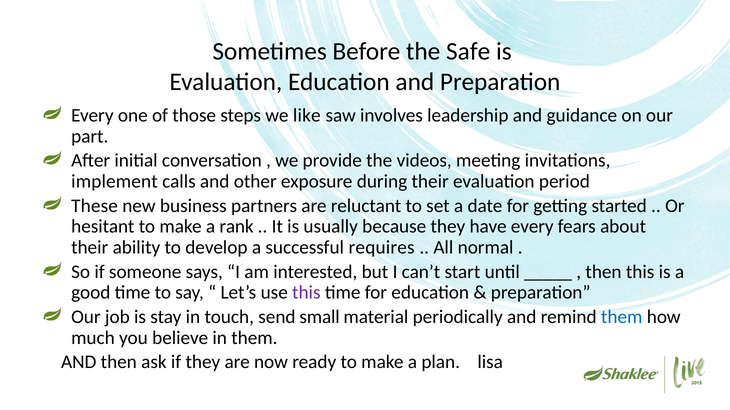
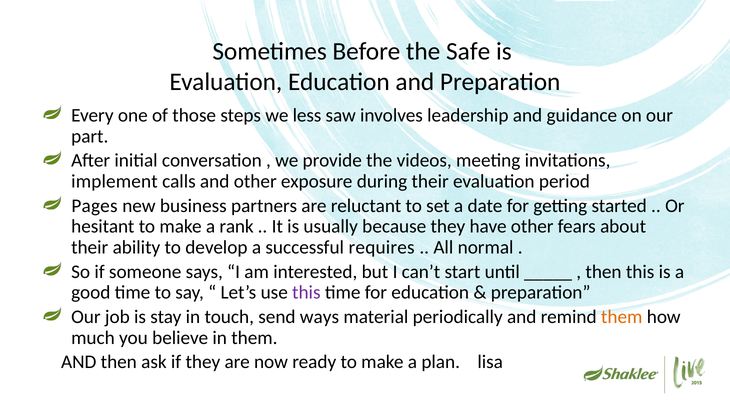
like: like -> less
These: These -> Pages
have every: every -> other
small: small -> ways
them at (622, 317) colour: blue -> orange
